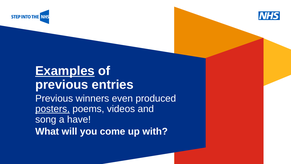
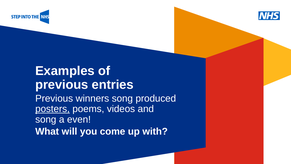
Examples underline: present -> none
winners even: even -> song
have: have -> even
